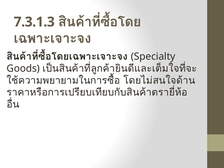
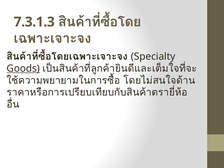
Goods underline: none -> present
